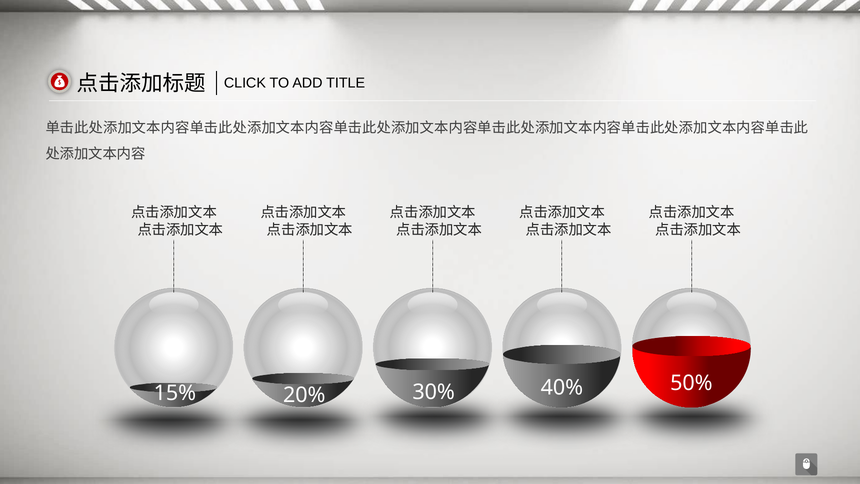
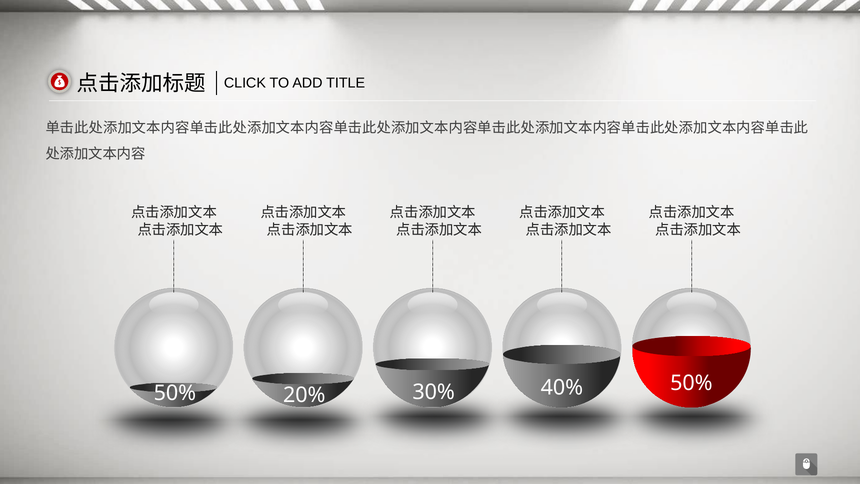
15% at (175, 393): 15% -> 50%
